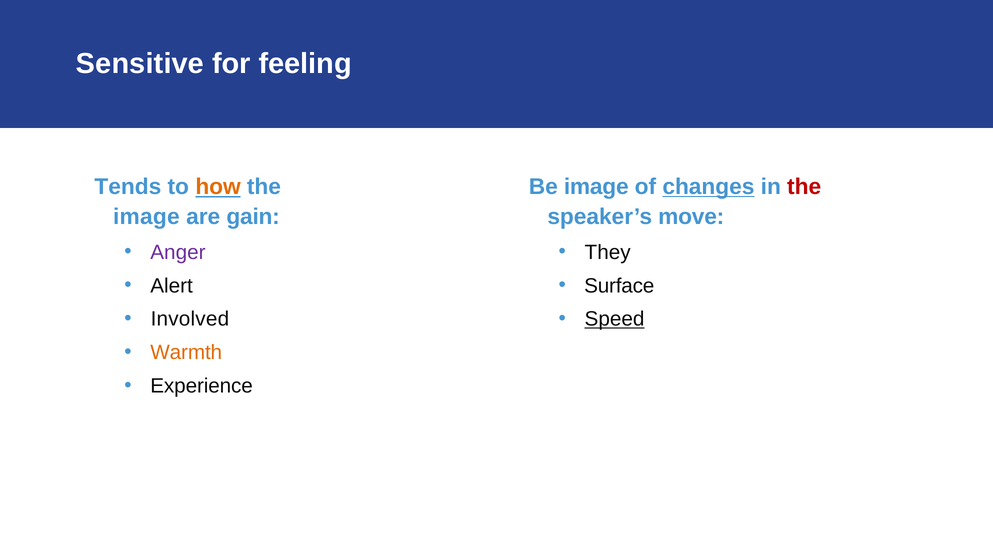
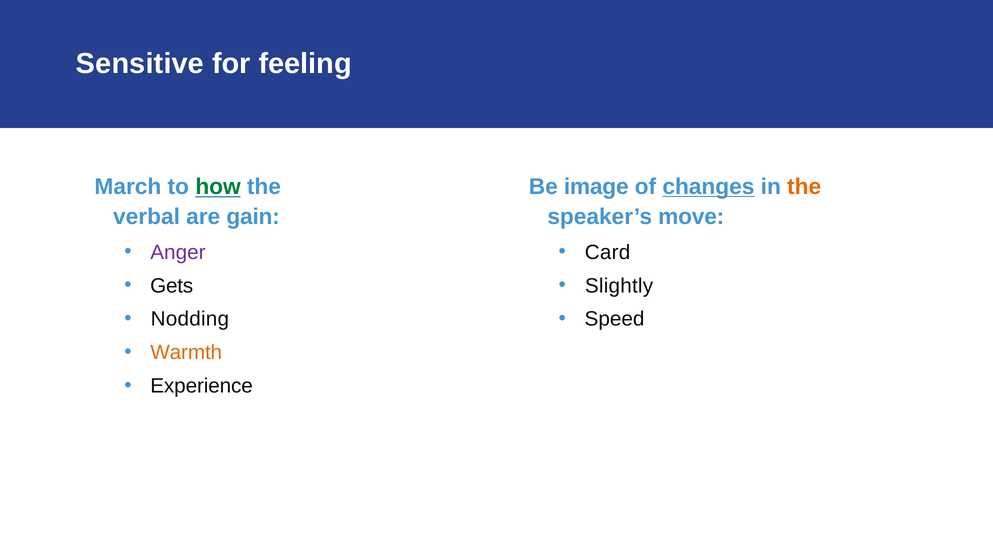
Tends: Tends -> March
how colour: orange -> green
the at (804, 187) colour: red -> orange
image at (146, 217): image -> verbal
They: They -> Card
Alert: Alert -> Gets
Surface: Surface -> Slightly
Involved: Involved -> Nodding
Speed underline: present -> none
